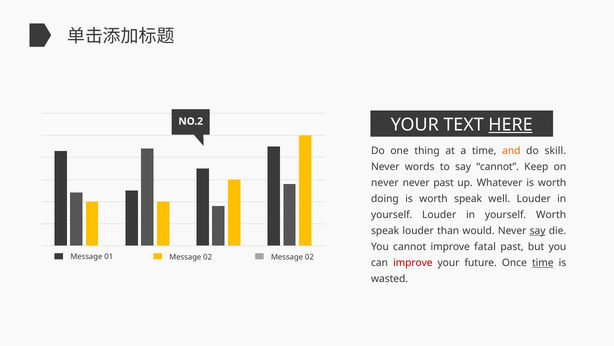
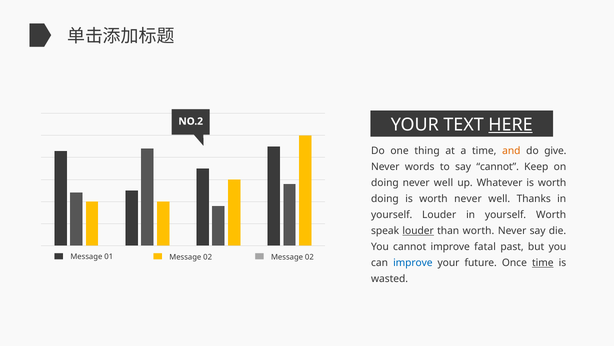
skill: skill -> give
never at (385, 182): never -> doing
past at (444, 182): past -> well
is worth speak: speak -> never
well Louder: Louder -> Thanks
louder at (418, 230) underline: none -> present
than would: would -> worth
say at (538, 230) underline: present -> none
improve at (413, 262) colour: red -> blue
